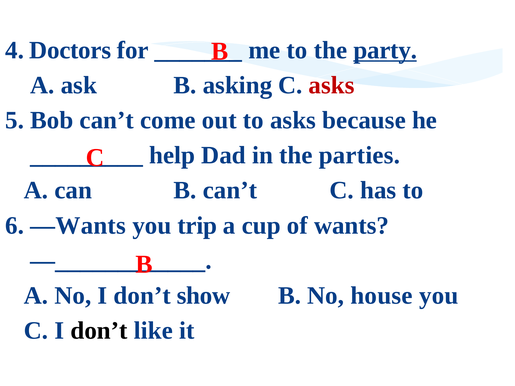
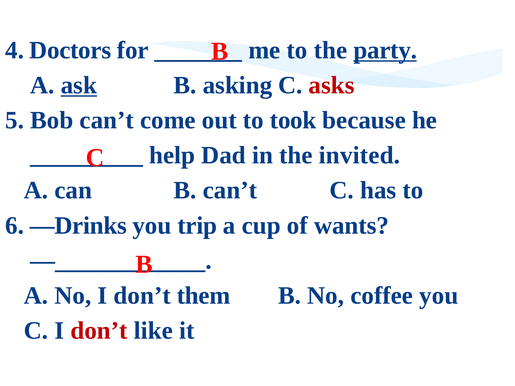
ask underline: none -> present
to asks: asks -> took
parties: parties -> invited
—Wants: —Wants -> —Drinks
show: show -> them
house: house -> coffee
don’t at (99, 331) colour: black -> red
